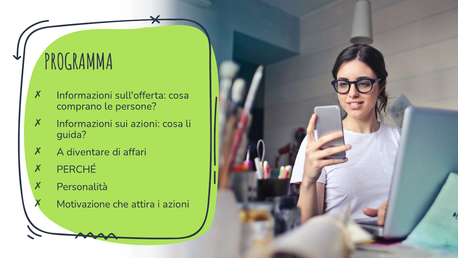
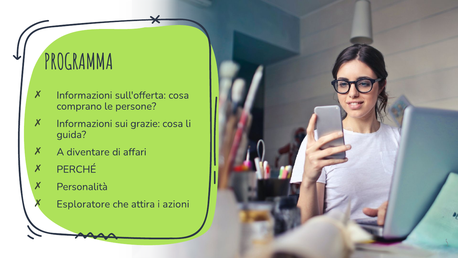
sui azioni: azioni -> grazie
Motivazione: Motivazione -> Esploratore
